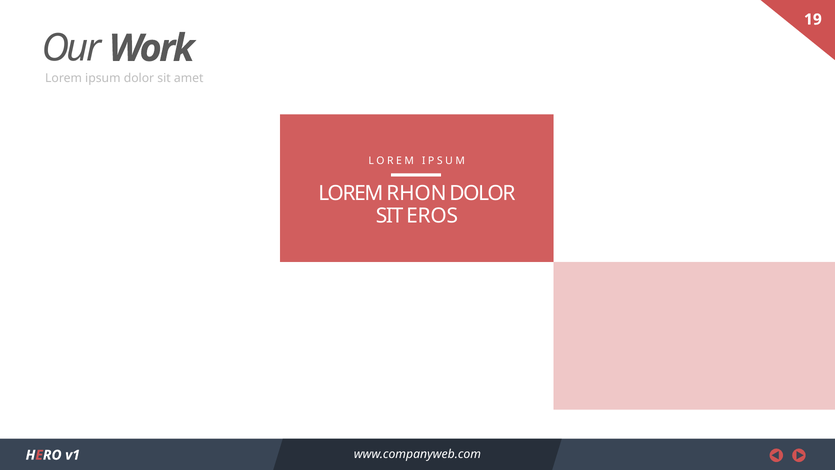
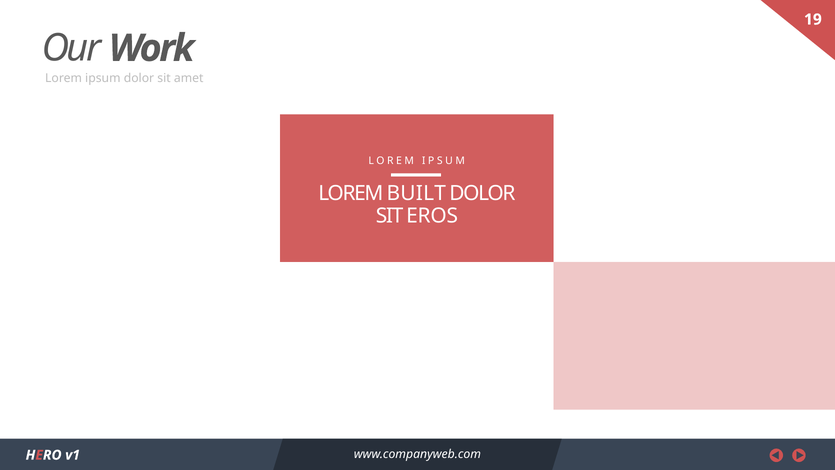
RHON: RHON -> BUILT
